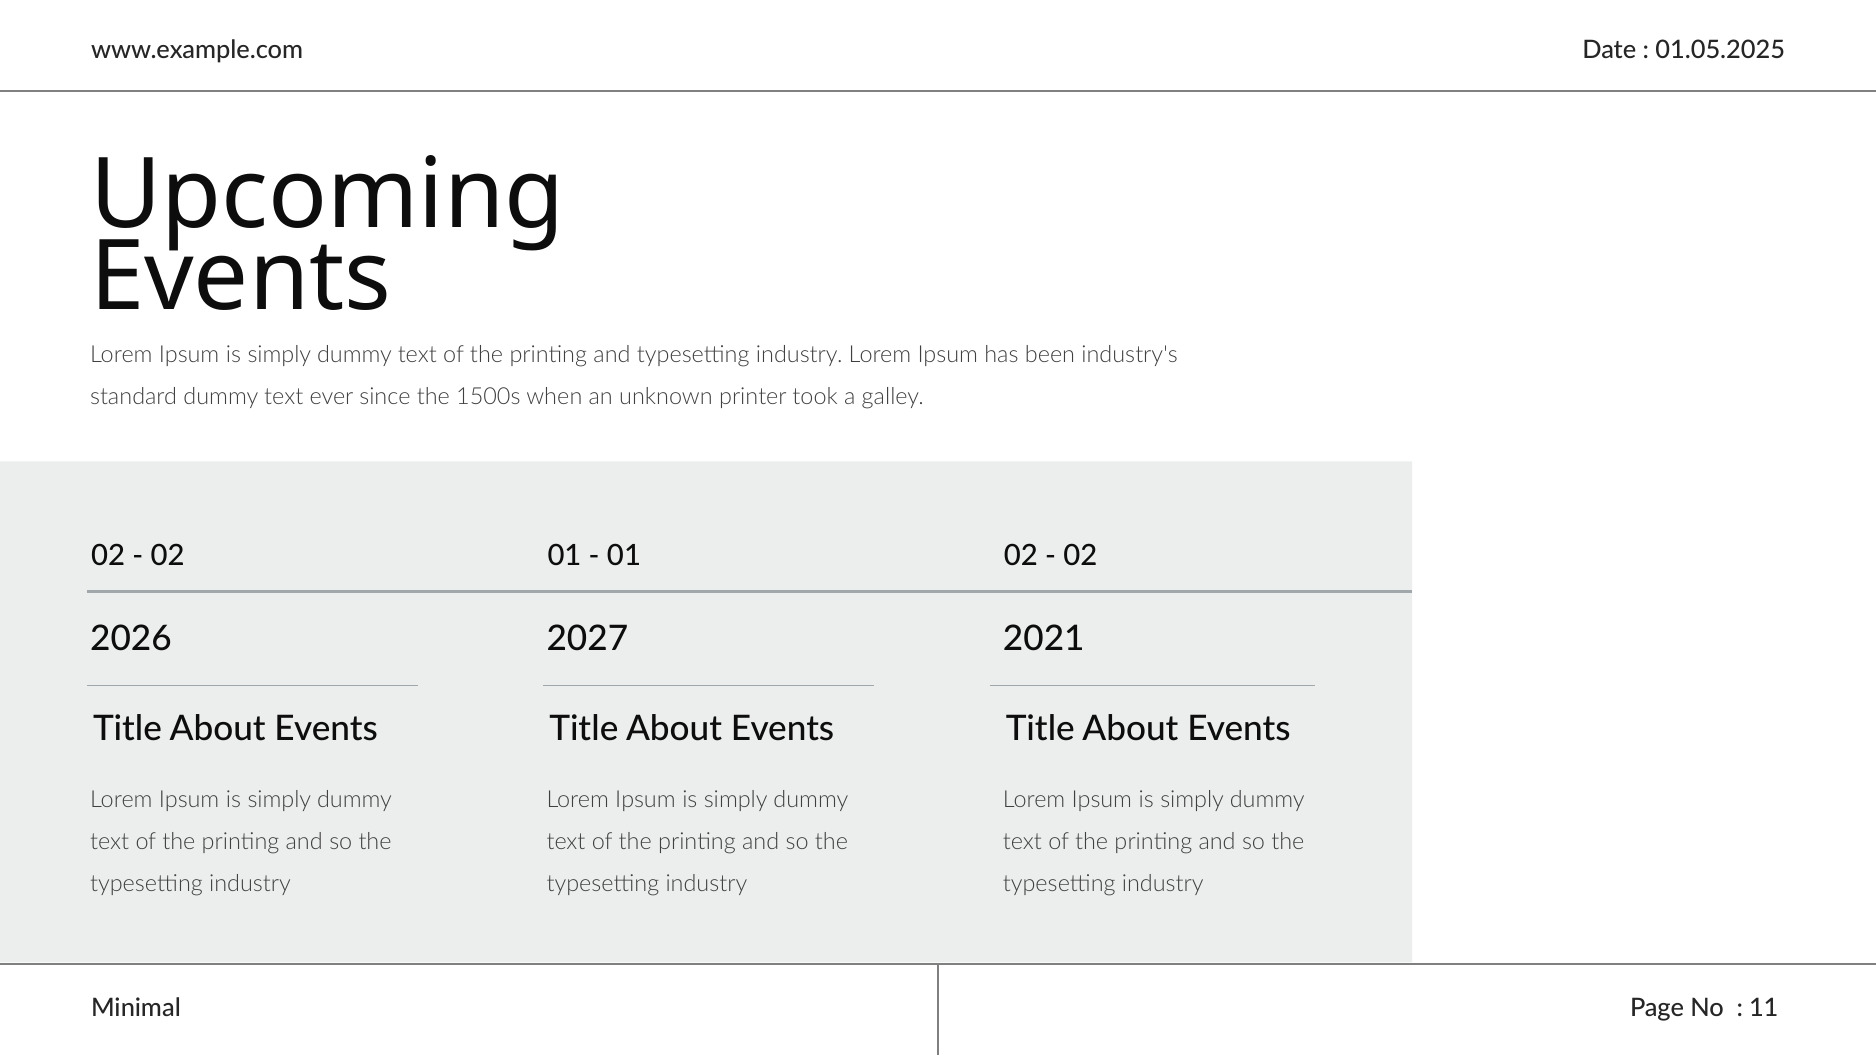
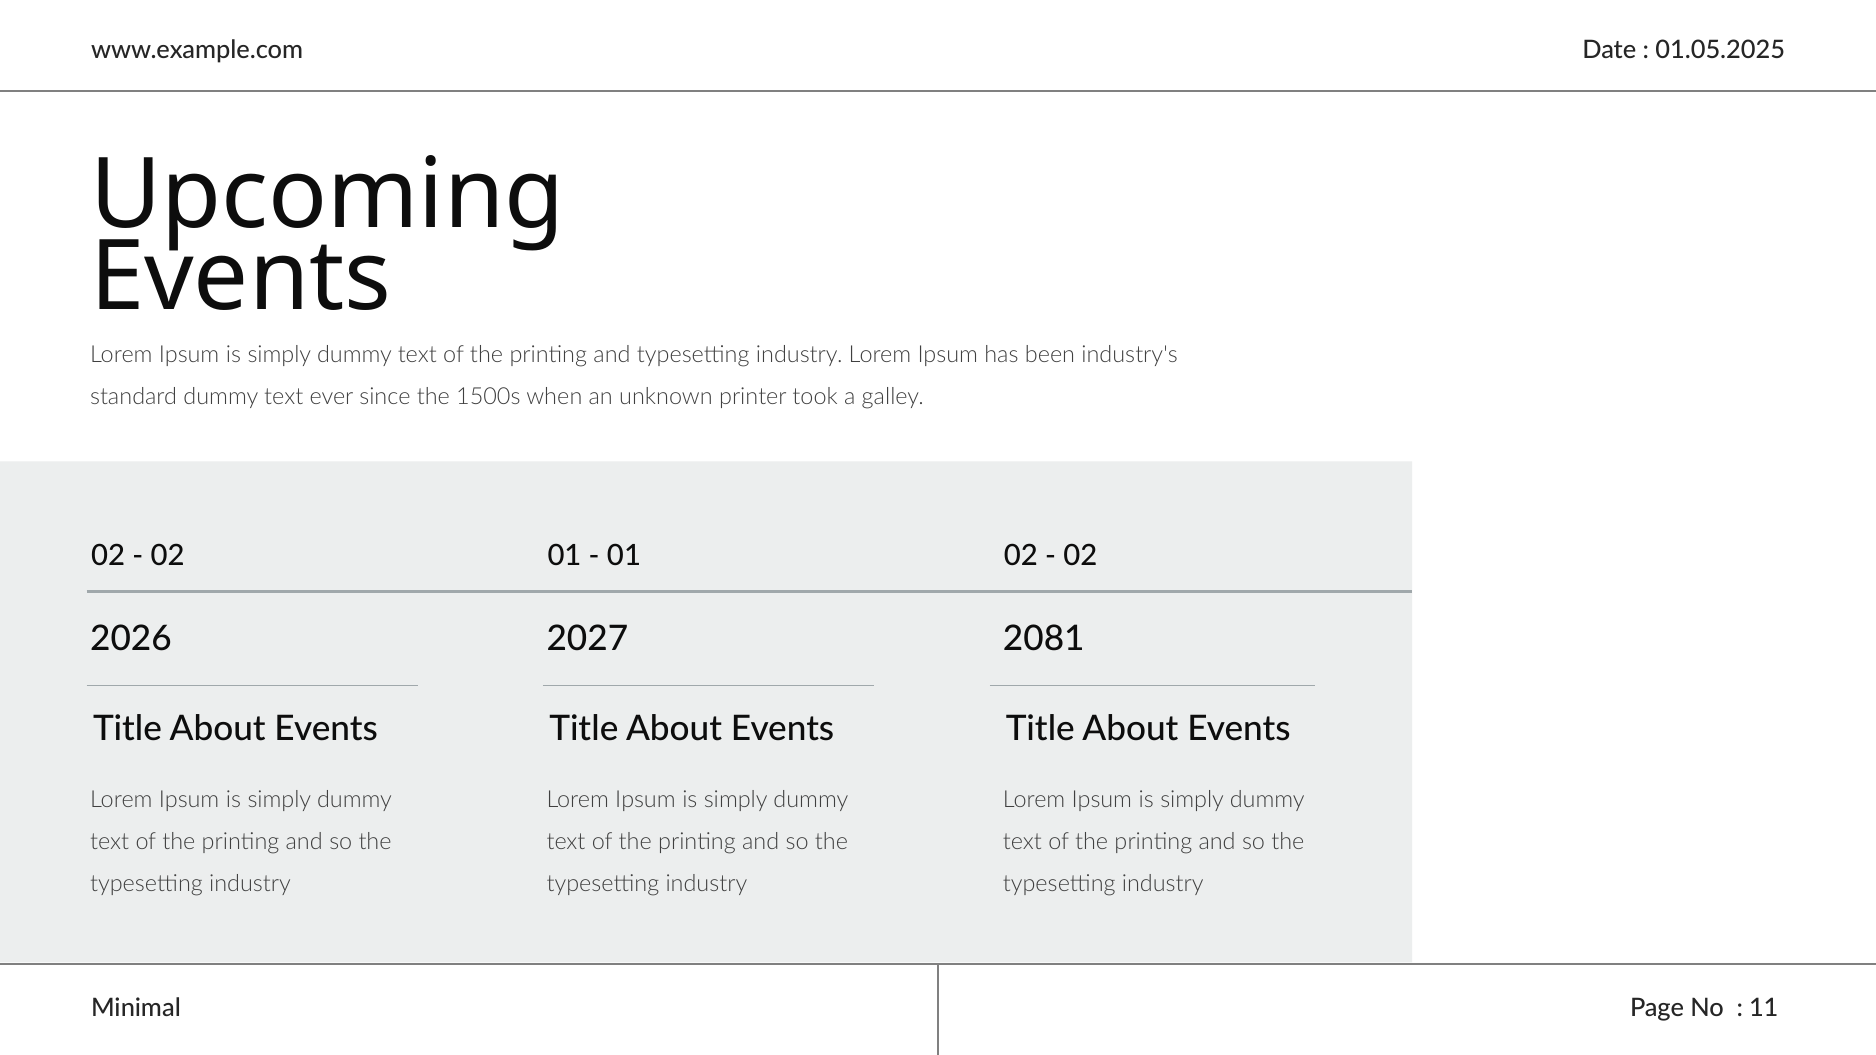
2021: 2021 -> 2081
